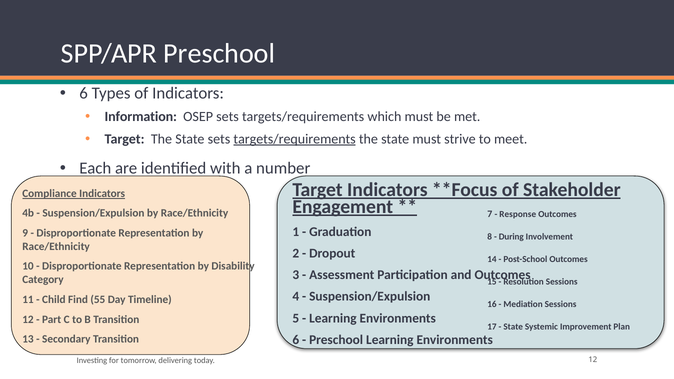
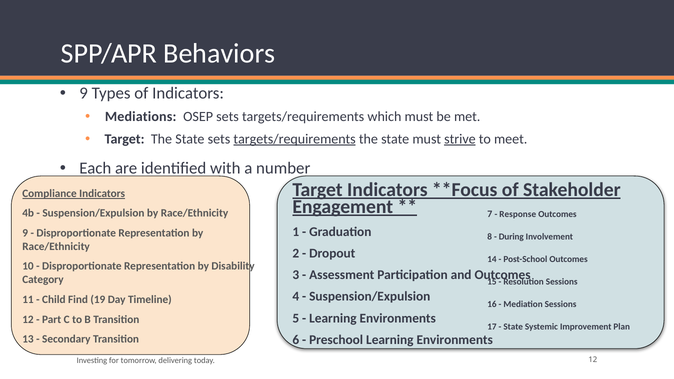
SPP/APR Preschool: Preschool -> Behaviors
6 at (84, 93): 6 -> 9
Information: Information -> Mediations
strive underline: none -> present
55: 55 -> 19
